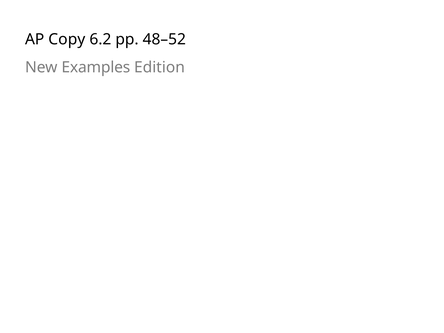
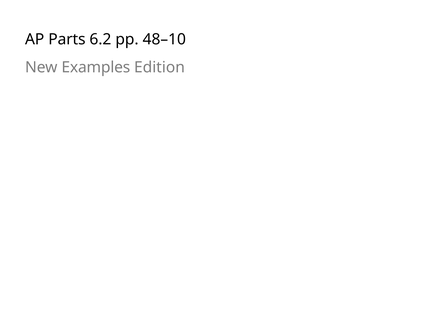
Copy: Copy -> Parts
48–52: 48–52 -> 48–10
